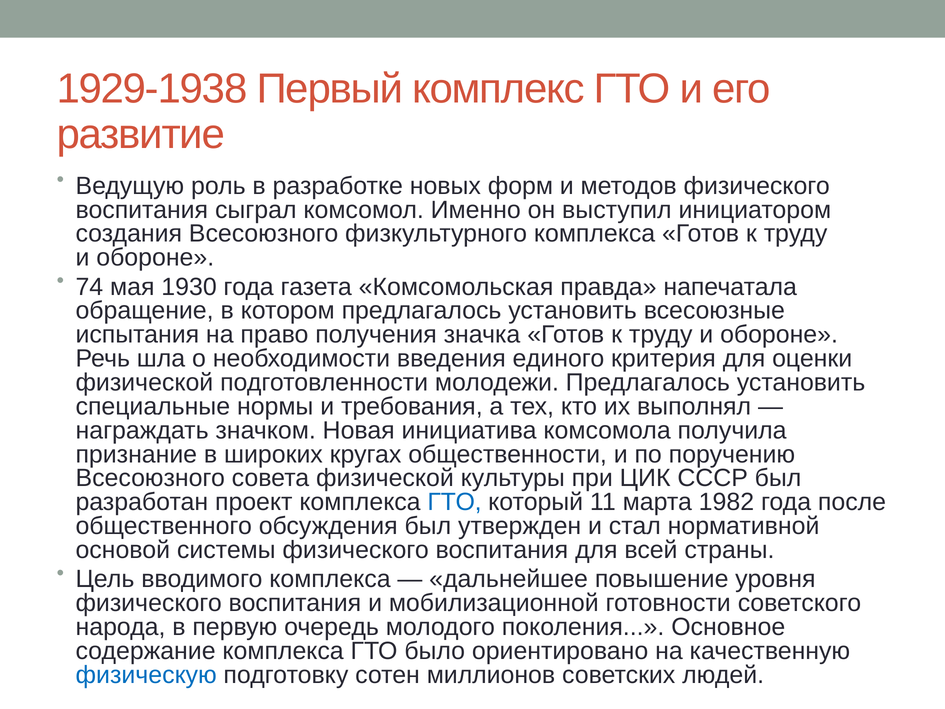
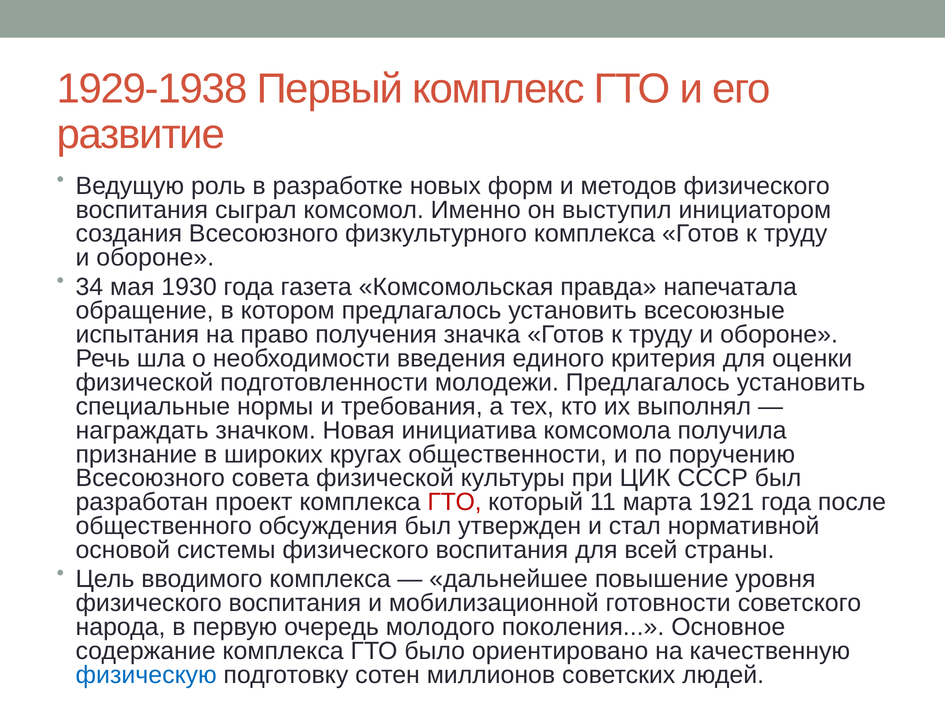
74: 74 -> 34
ГТО at (455, 502) colour: blue -> red
1982: 1982 -> 1921
